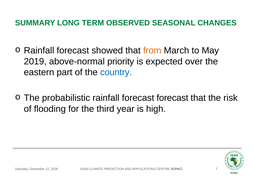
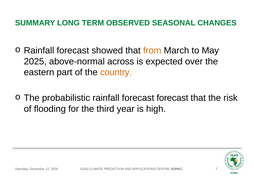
2019: 2019 -> 2025
priority: priority -> across
country colour: blue -> orange
